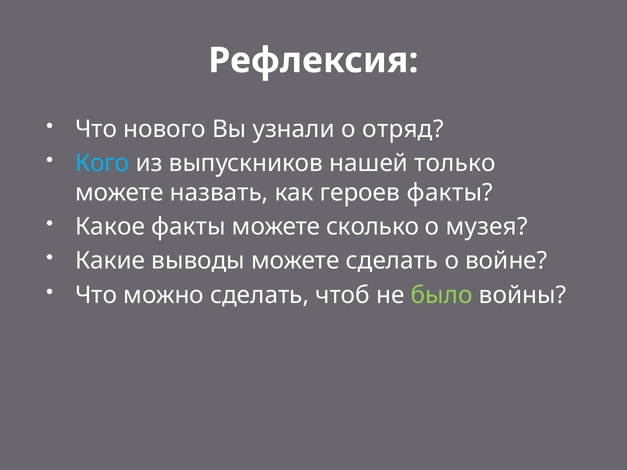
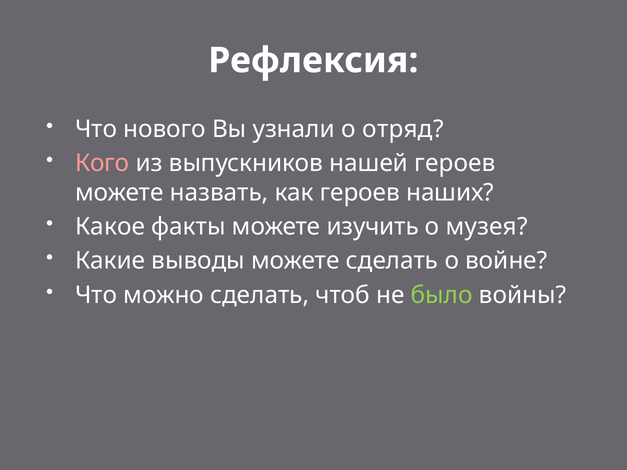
Кого colour: light blue -> pink
нашей только: только -> героев
героев факты: факты -> наших
сколько: сколько -> изучить
